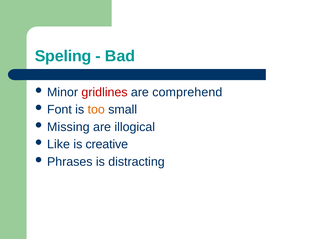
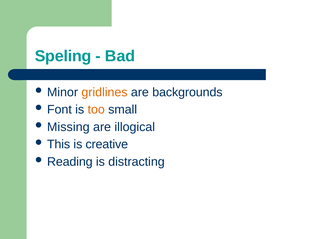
gridlines colour: red -> orange
comprehend: comprehend -> backgrounds
Like: Like -> This
Phrases: Phrases -> Reading
